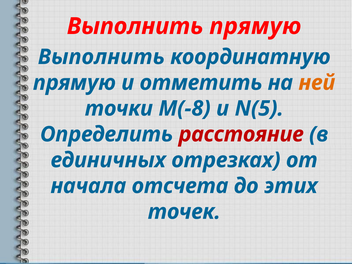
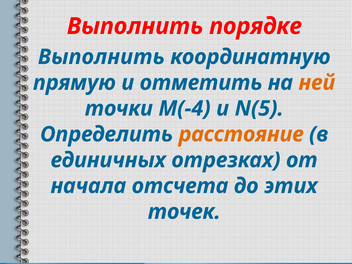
Выполнить прямую: прямую -> порядке
М(-8: М(-8 -> М(-4
расстояние colour: red -> orange
